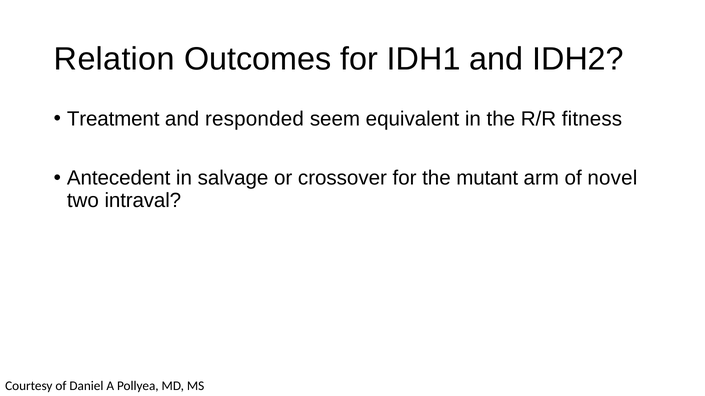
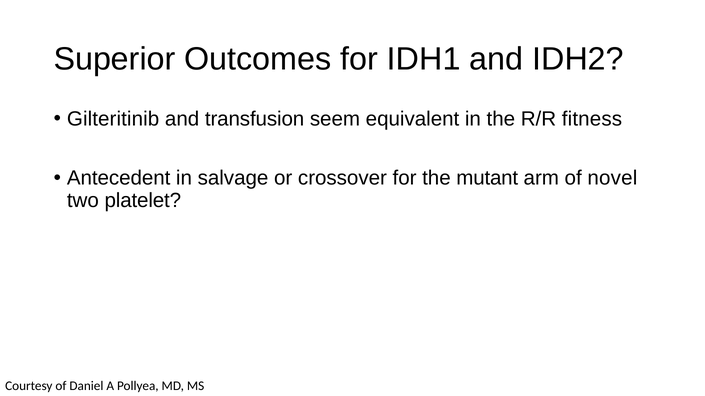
Relation: Relation -> Superior
Treatment: Treatment -> Gilteritinib
responded: responded -> transfusion
intraval: intraval -> platelet
